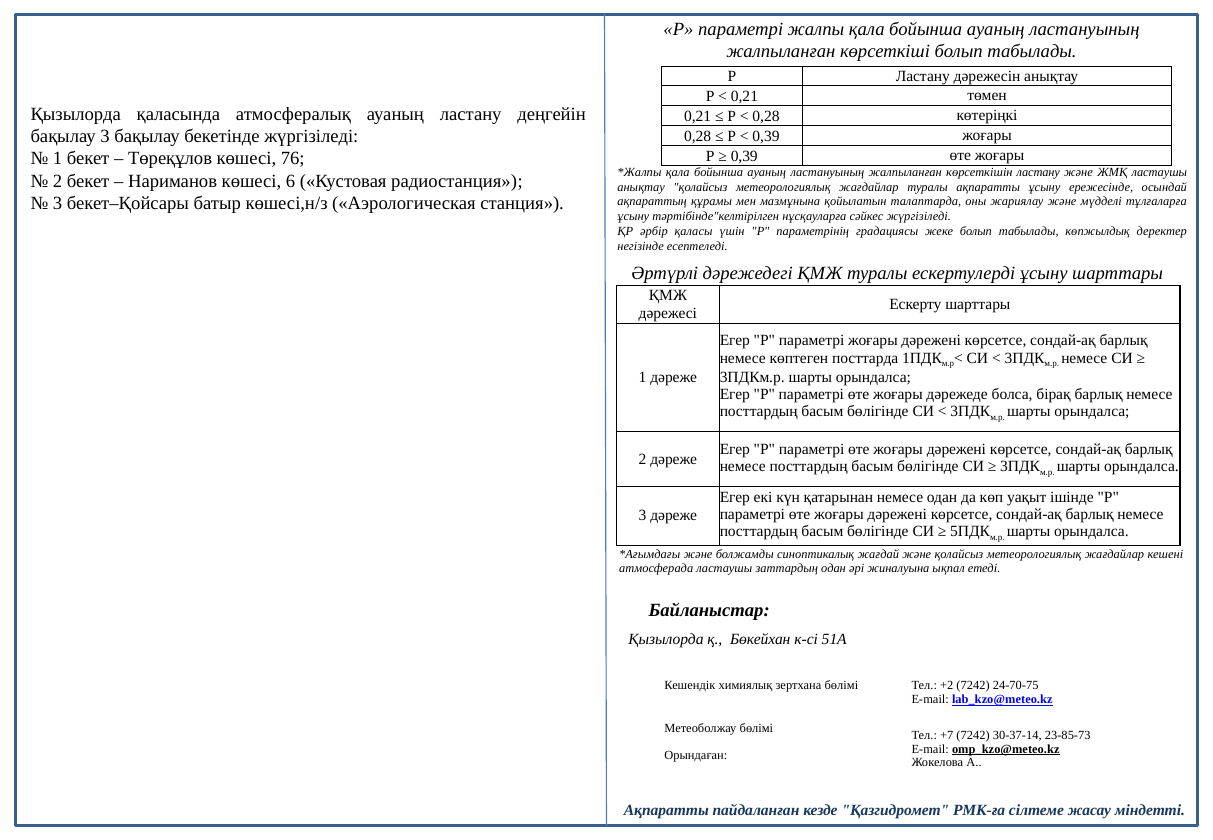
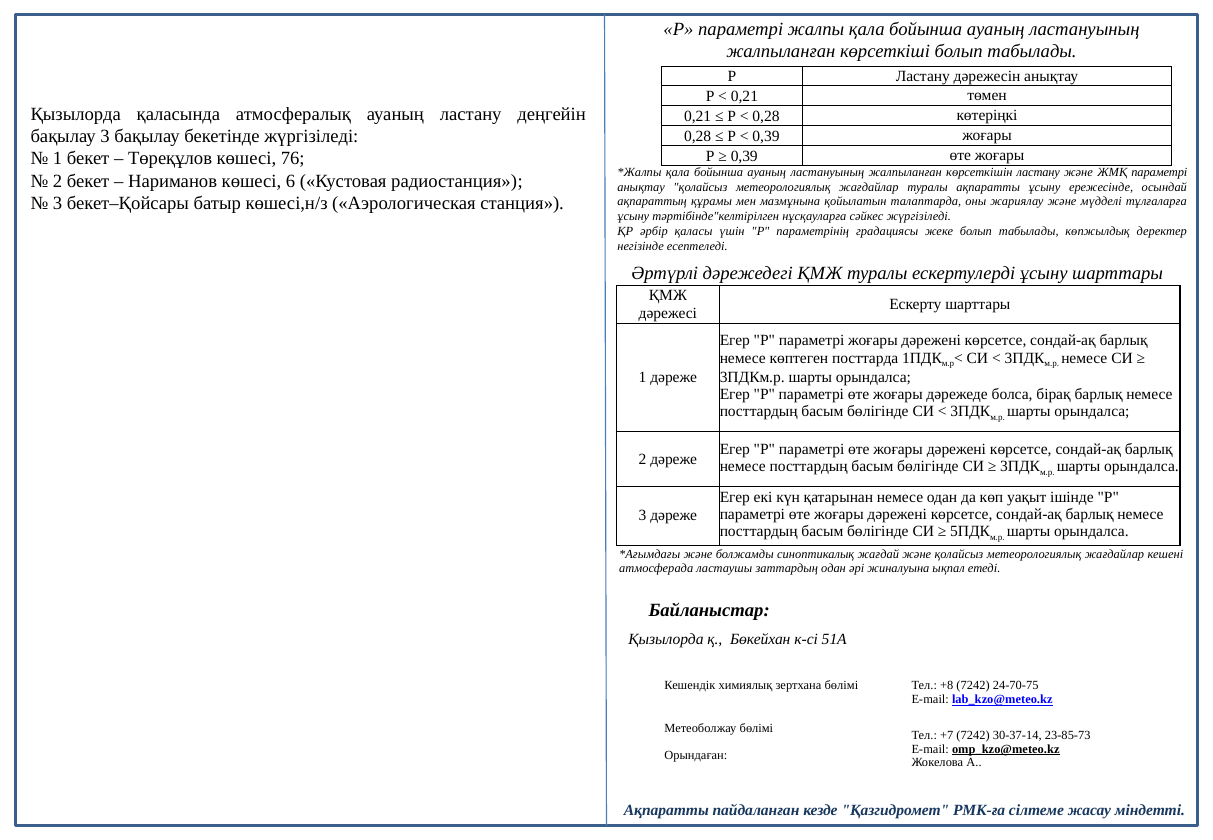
ЖМҚ ластаушы: ластаушы -> параметрі
+2: +2 -> +8
